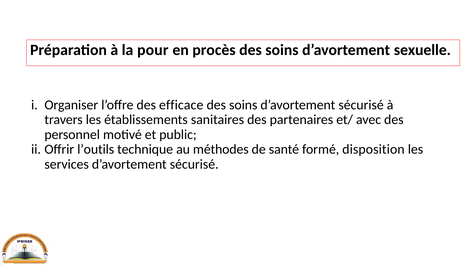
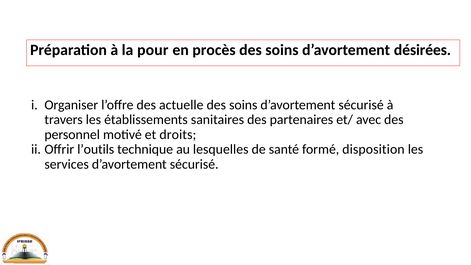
sexuelle: sexuelle -> désirées
efficace: efficace -> actuelle
public: public -> droits
méthodes: méthodes -> lesquelles
